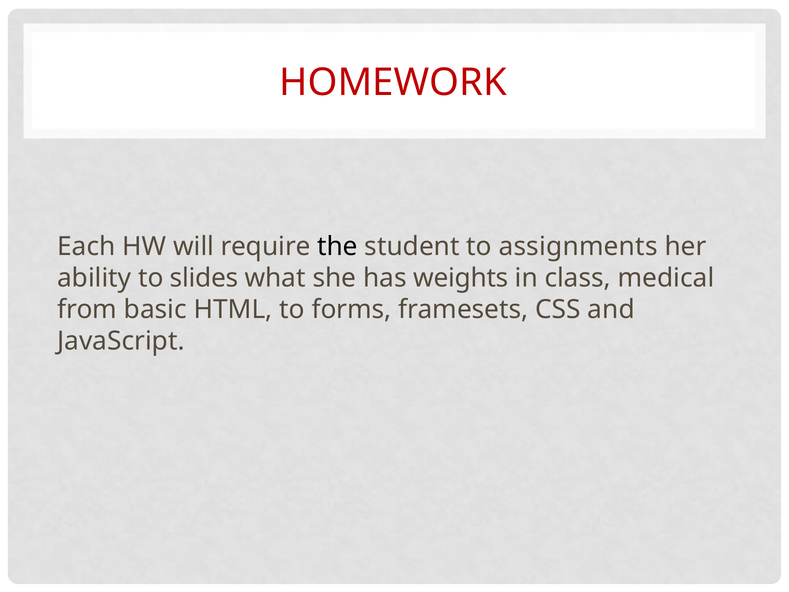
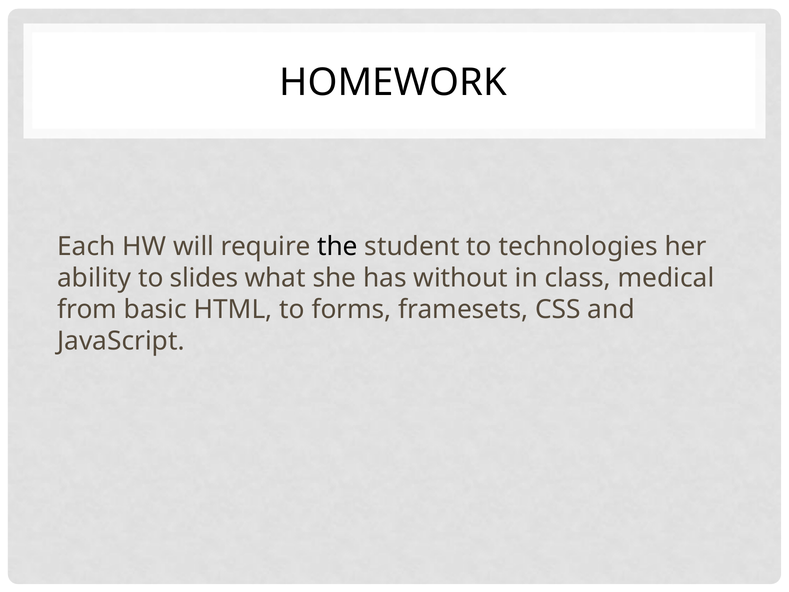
HOMEWORK colour: red -> black
assignments: assignments -> technologies
weights: weights -> without
